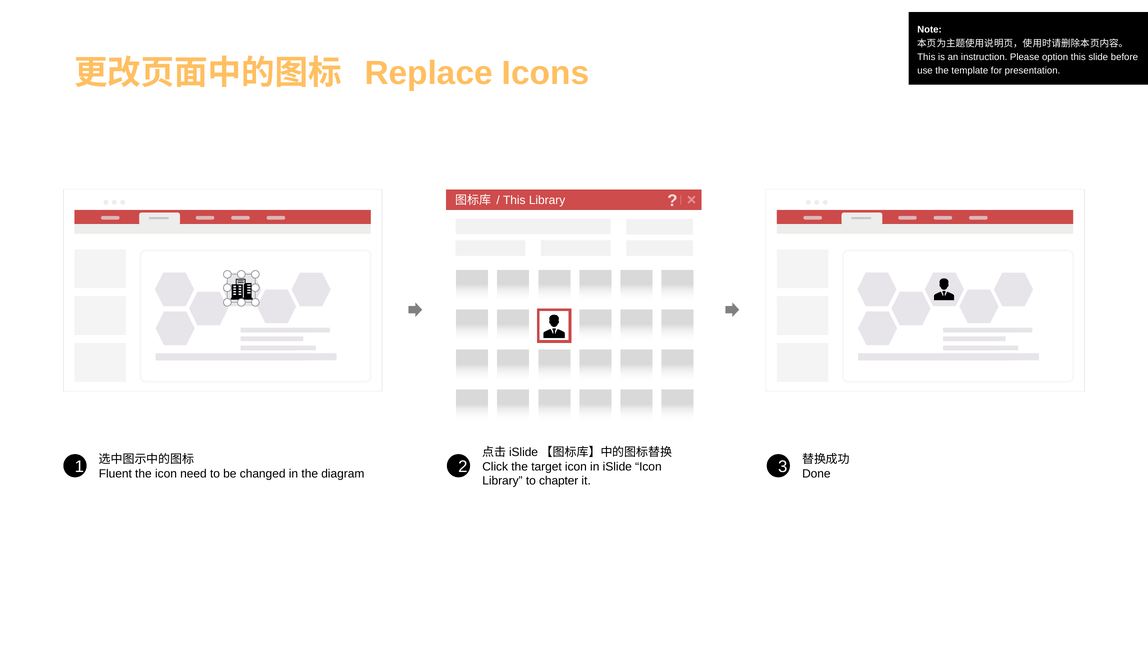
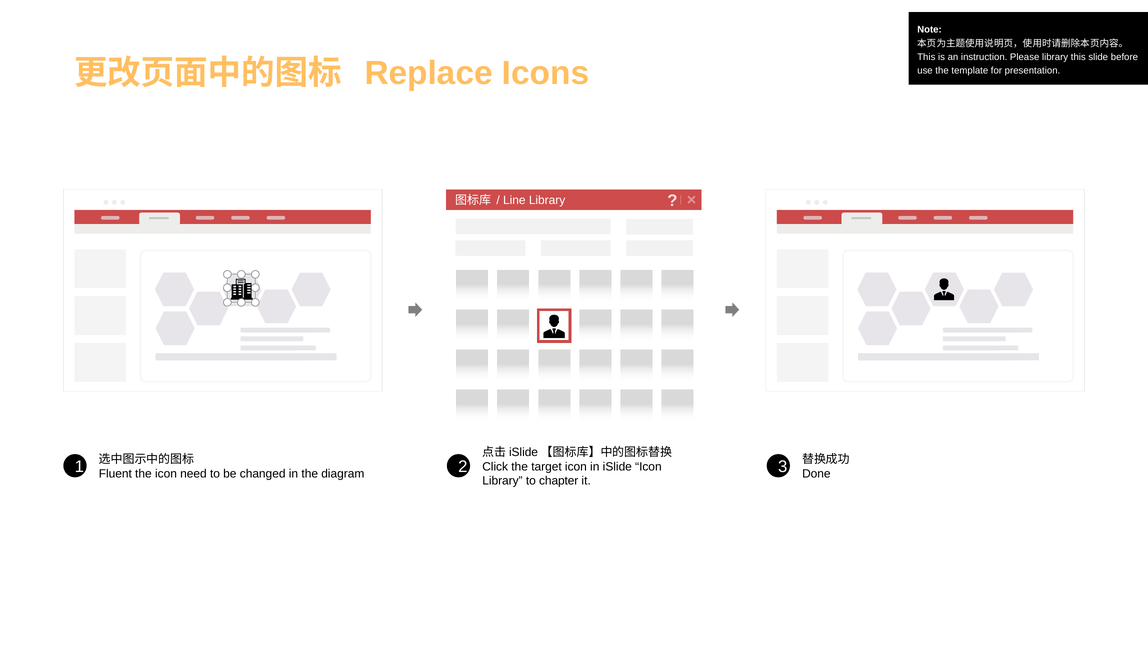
Please option: option -> library
This at (514, 200): This -> Line
